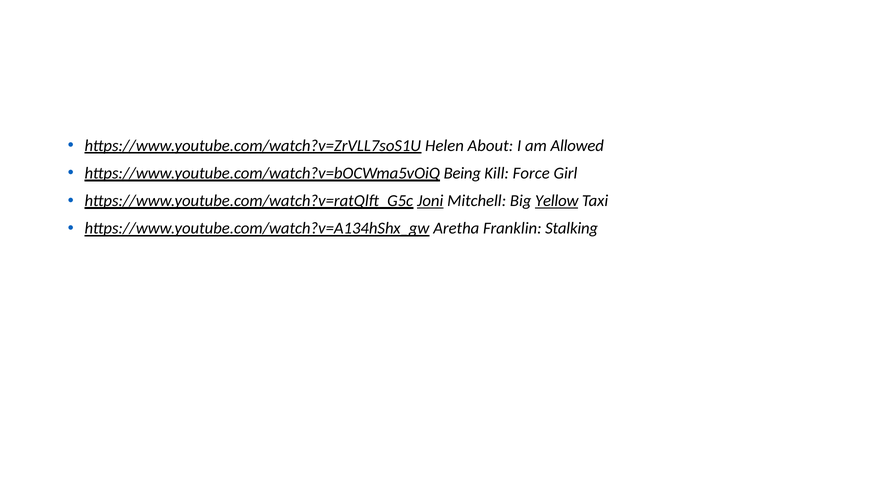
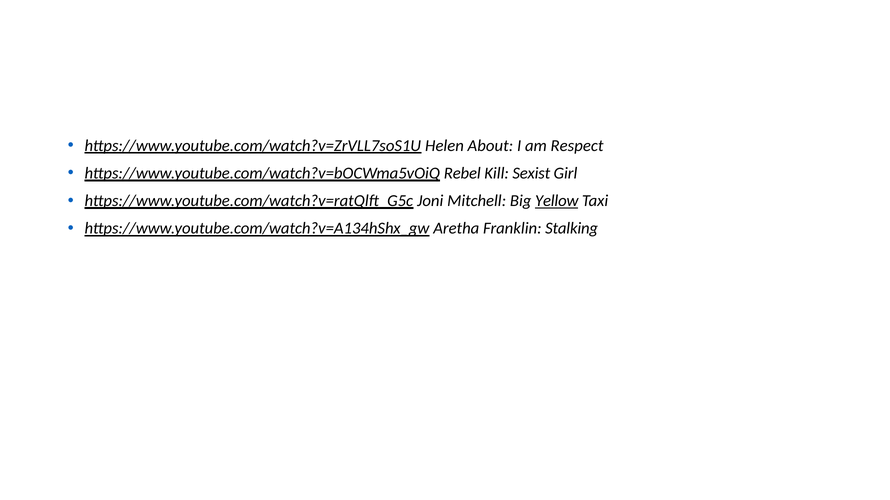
Allowed: Allowed -> Respect
Being: Being -> Rebel
Force: Force -> Sexist
Joni underline: present -> none
